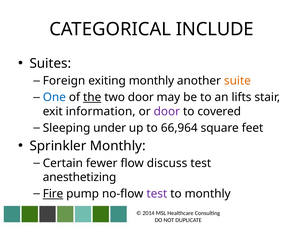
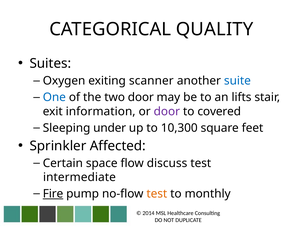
INCLUDE: INCLUDE -> QUALITY
Foreign: Foreign -> Oxygen
exiting monthly: monthly -> scanner
suite colour: orange -> blue
the underline: present -> none
66,964: 66,964 -> 10,300
Sprinkler Monthly: Monthly -> Affected
fewer: fewer -> space
anesthetizing: anesthetizing -> intermediate
test at (157, 194) colour: purple -> orange
